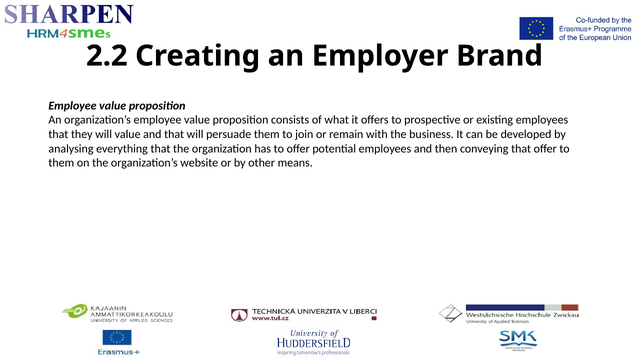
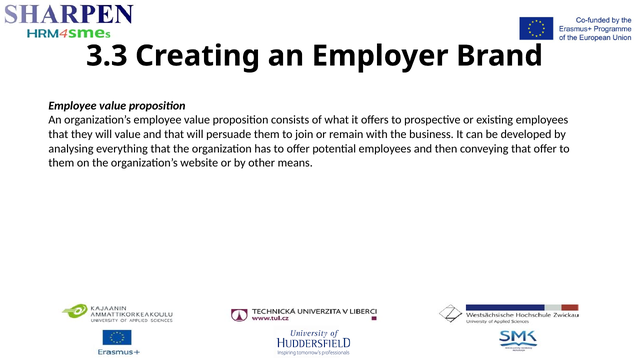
2.2: 2.2 -> 3.3
